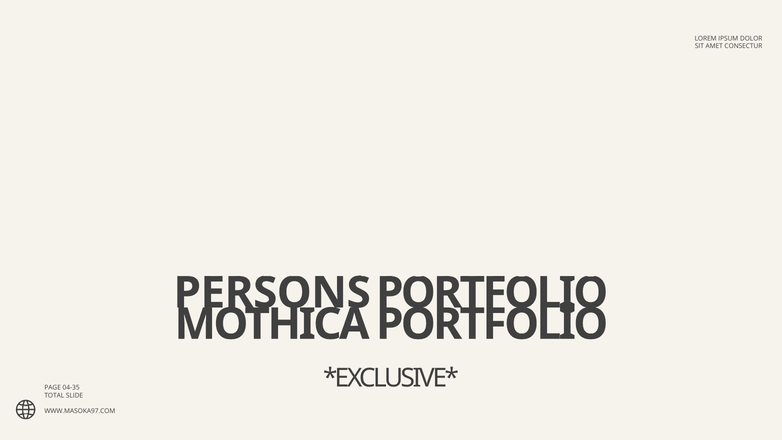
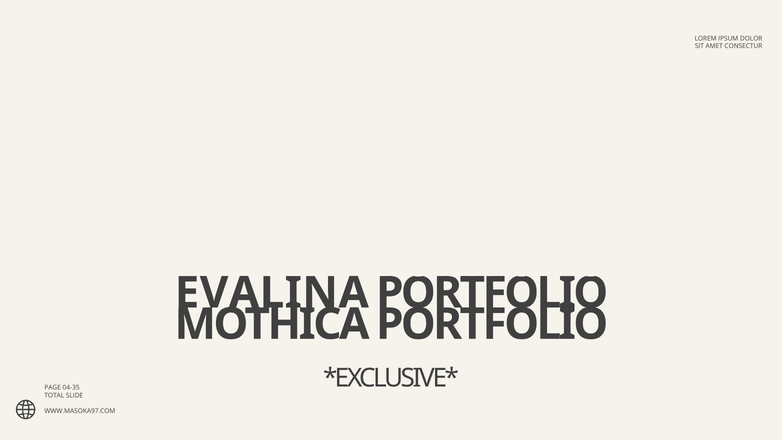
PERSONS at (272, 293): PERSONS -> EVALINA
